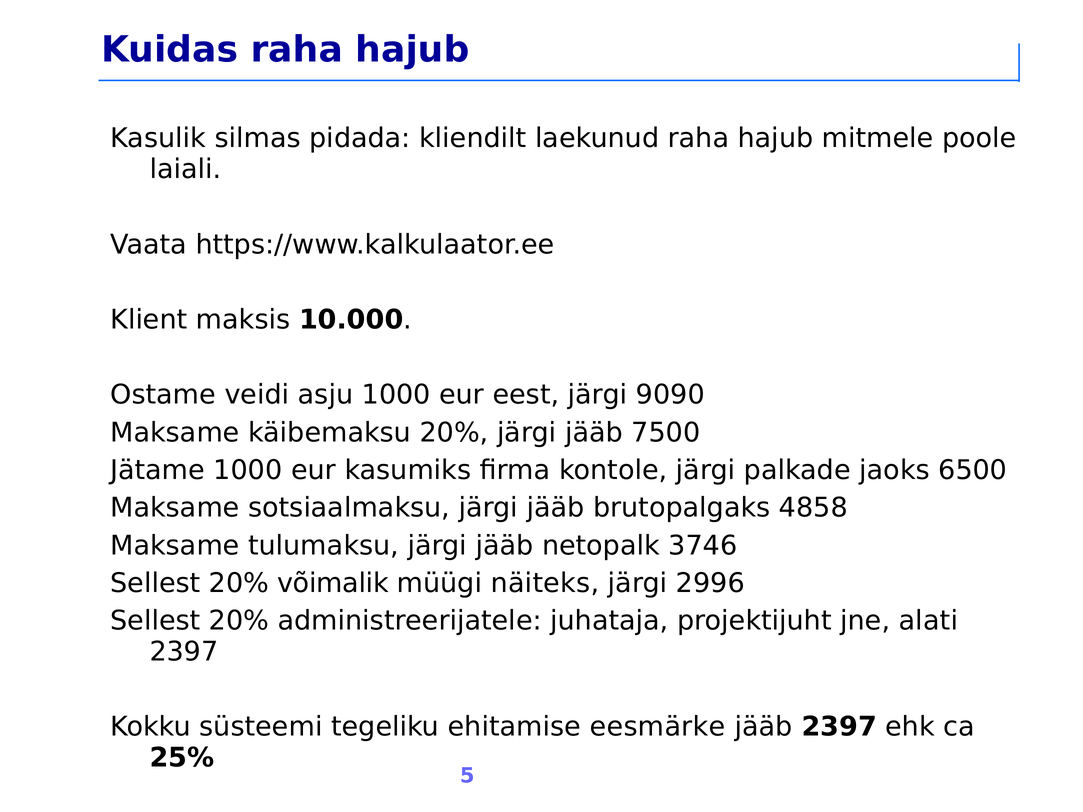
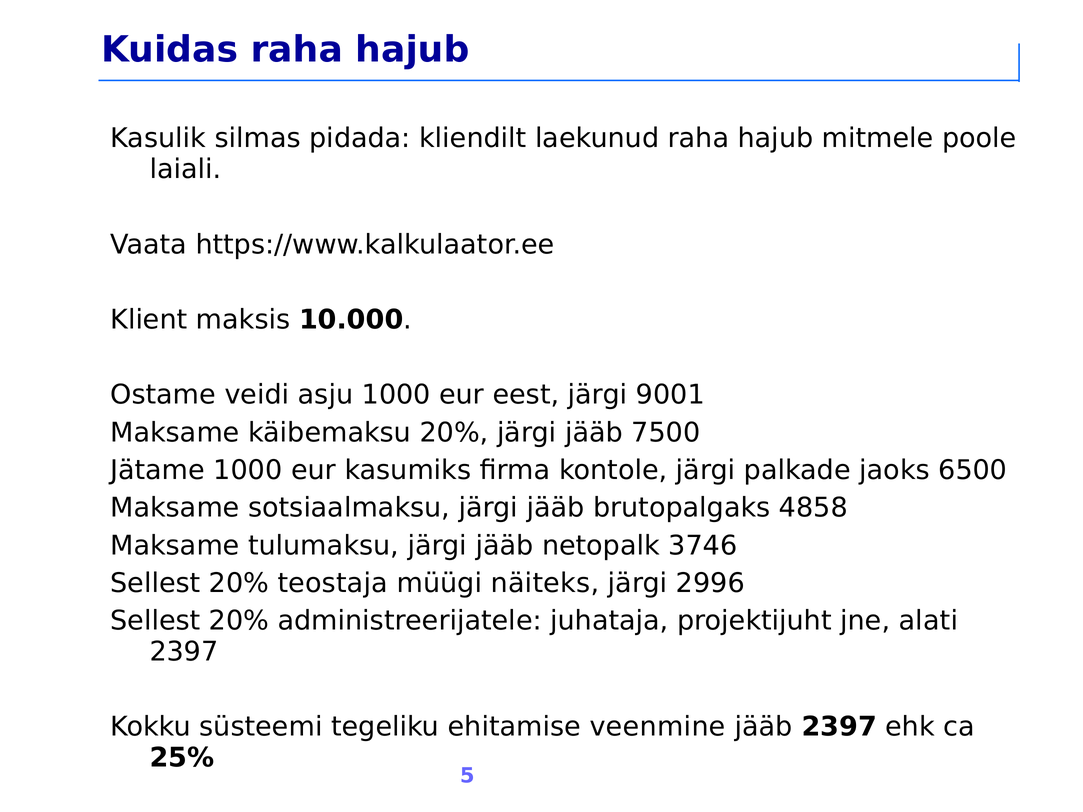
9090: 9090 -> 9001
võimalik: võimalik -> teostaja
eesmärke: eesmärke -> veenmine
